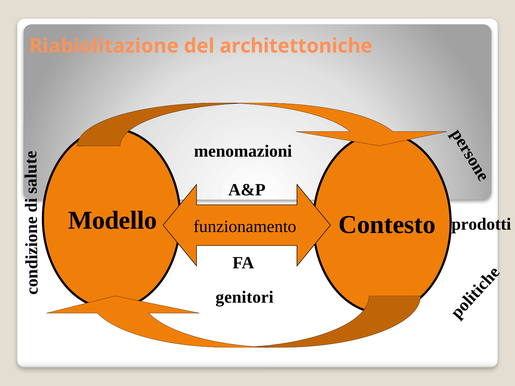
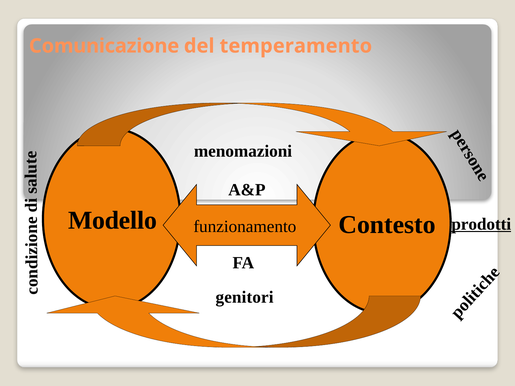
Riabiolitazione: Riabiolitazione -> Comunicazione
architettoniche: architettoniche -> temperamento
prodotti underline: none -> present
